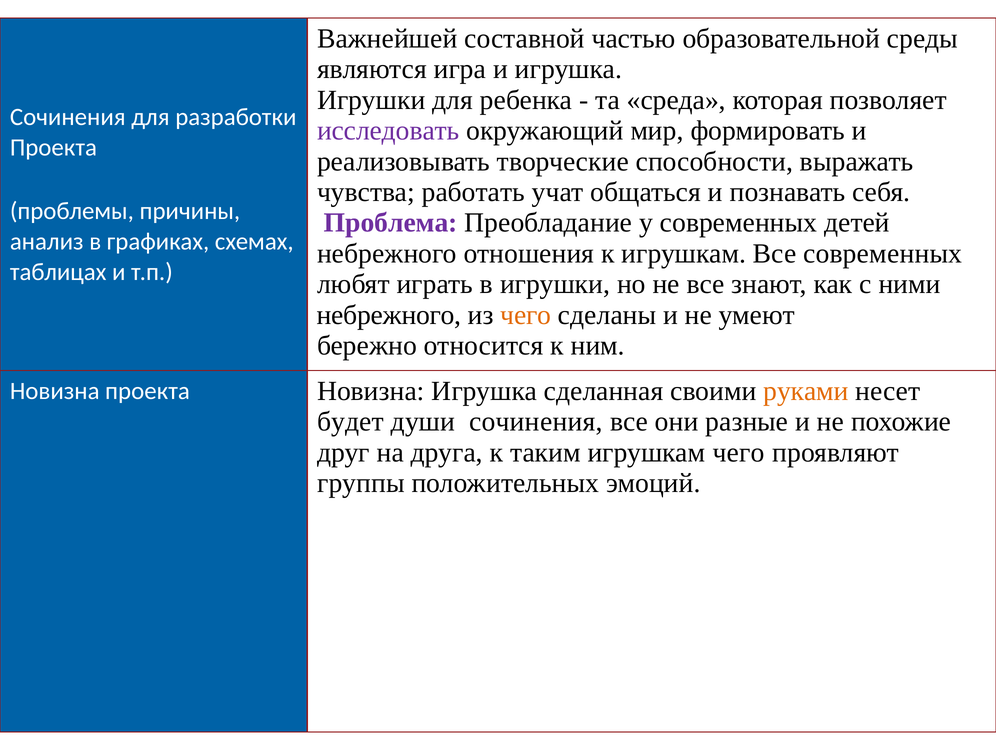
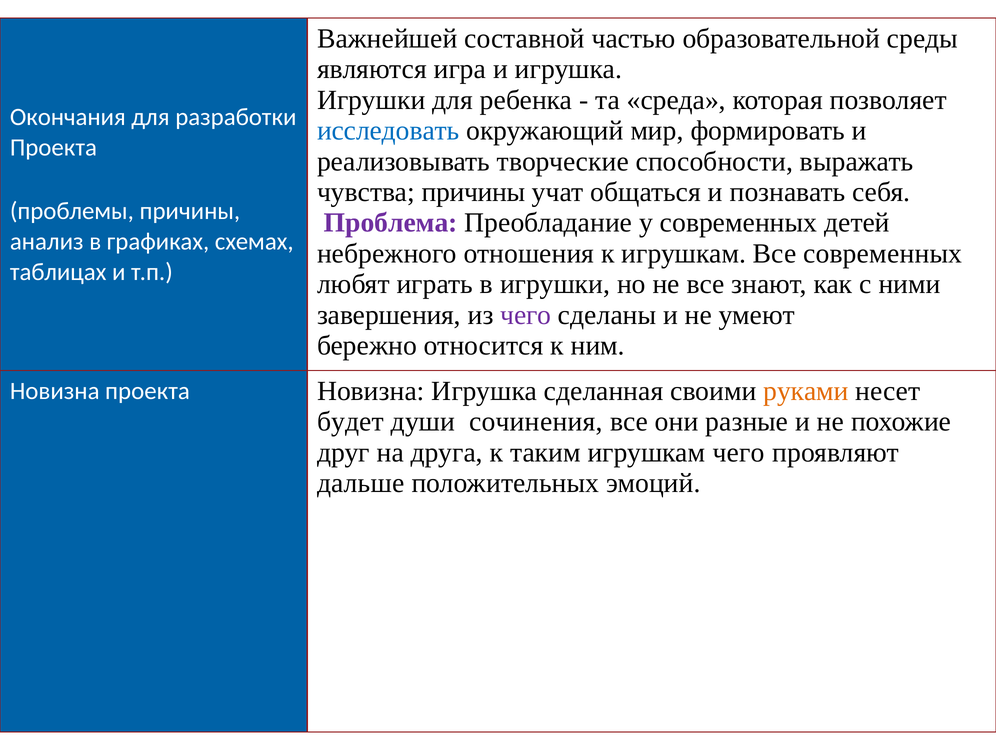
Сочинения at (68, 117): Сочинения -> Окончания
исследовать colour: purple -> blue
чувства работать: работать -> причины
небрежного at (389, 315): небрежного -> завершения
чего at (526, 315) colour: orange -> purple
группы: группы -> дальше
